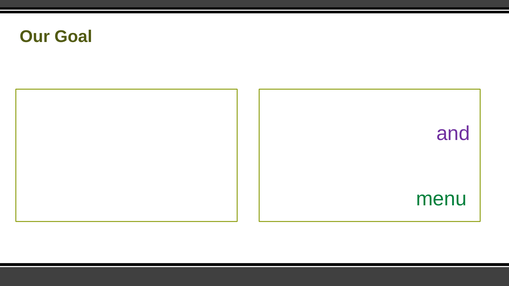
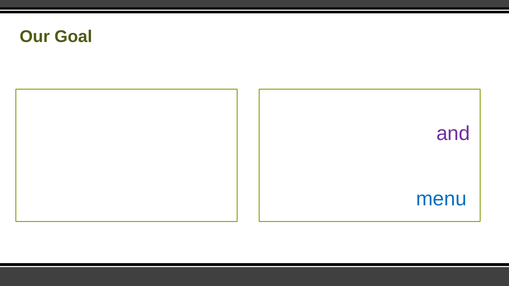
menu colour: green -> blue
